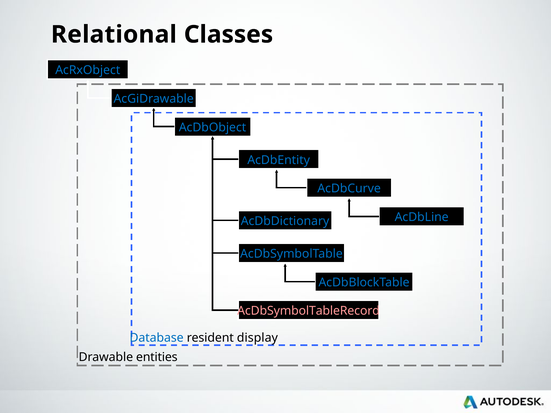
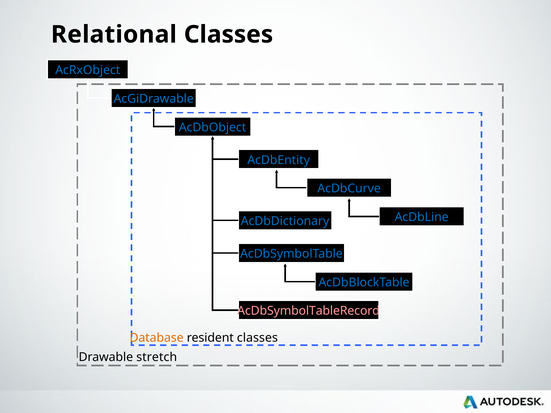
Database colour: blue -> orange
resident display: display -> classes
entities: entities -> stretch
